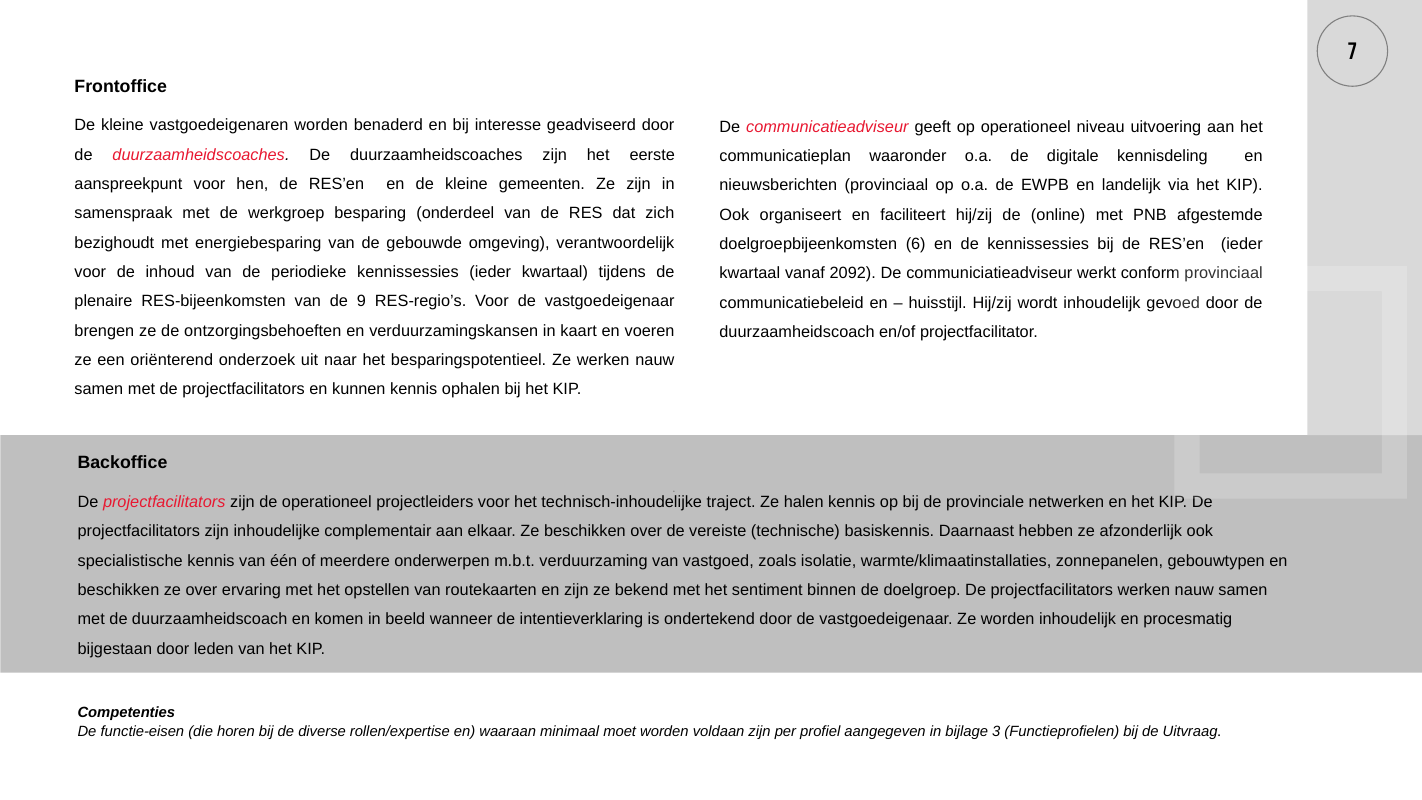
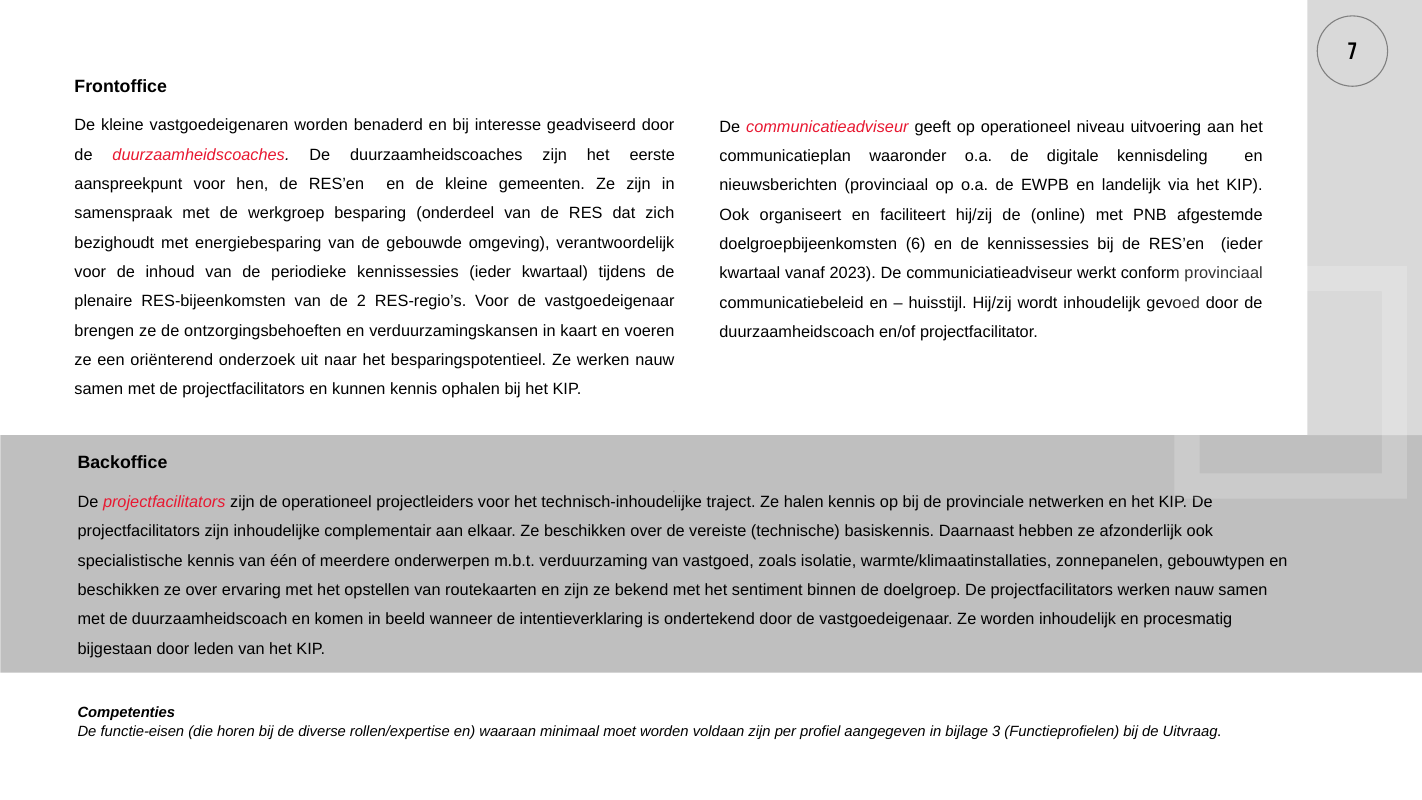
2092: 2092 -> 2023
9: 9 -> 2
